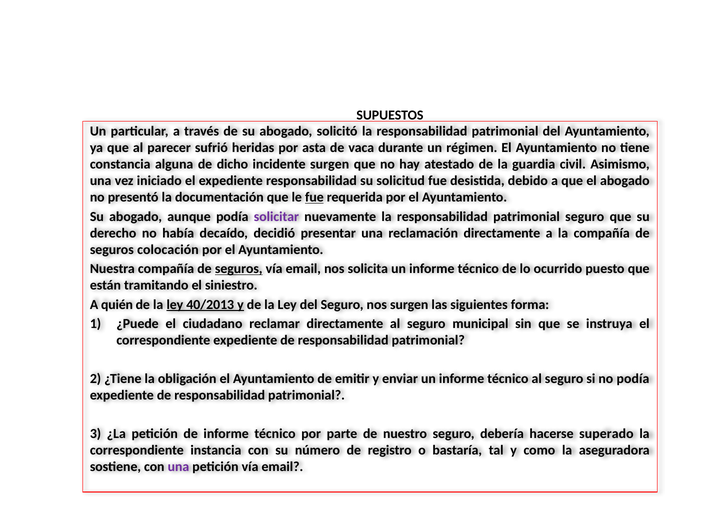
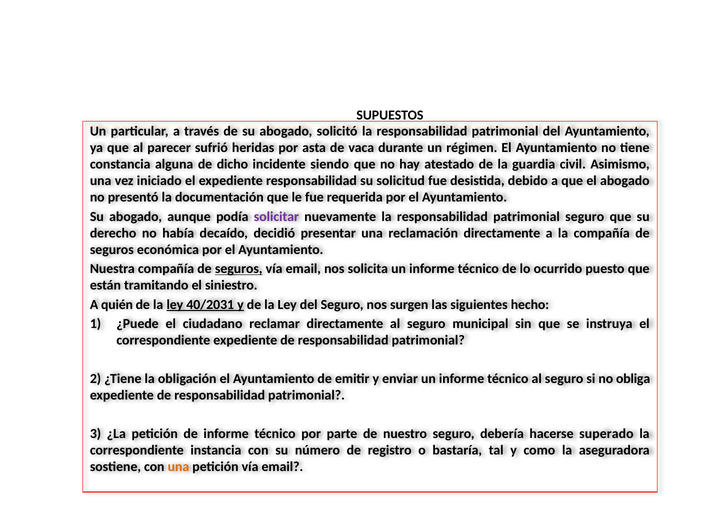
incidente surgen: surgen -> siendo
fue at (314, 197) underline: present -> none
colocación: colocación -> económica
40/2013: 40/2013 -> 40/2031
forma: forma -> hecho
no podía: podía -> obliga
una at (178, 467) colour: purple -> orange
